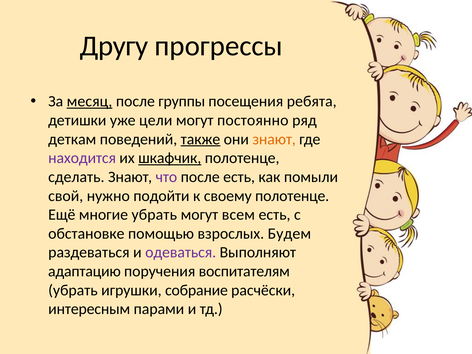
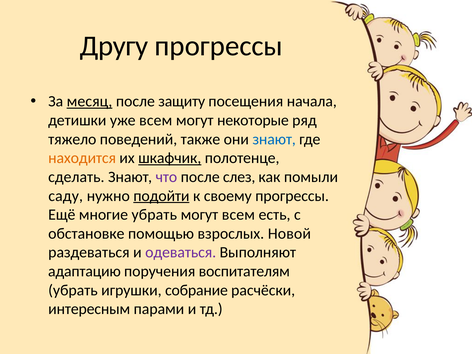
группы: группы -> защиту
ребята: ребята -> начала
уже цели: цели -> всем
постоянно: постоянно -> некоторые
деткам: деткам -> тяжело
также underline: present -> none
знают at (274, 139) colour: orange -> blue
находится colour: purple -> orange
после есть: есть -> слез
свой: свой -> саду
подойти underline: none -> present
своему полотенце: полотенце -> прогрессы
Будем: Будем -> Новой
